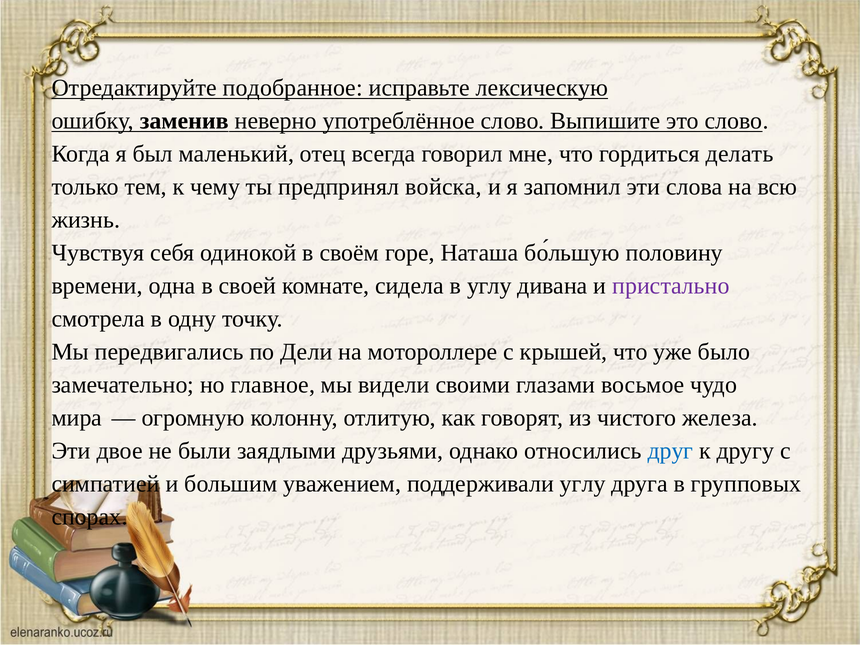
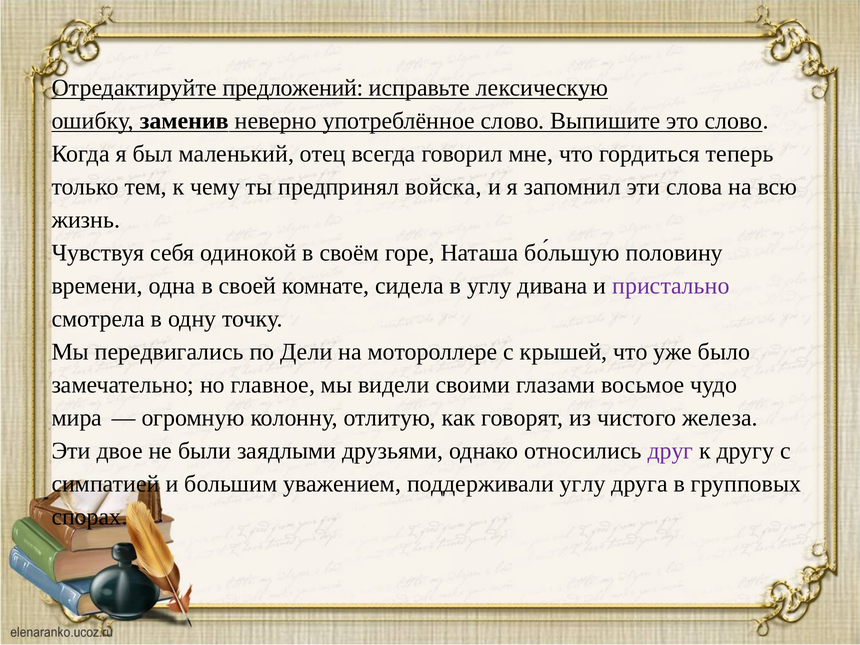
подобранное: подобранное -> предложений
делать: делать -> теперь
друг colour: blue -> purple
